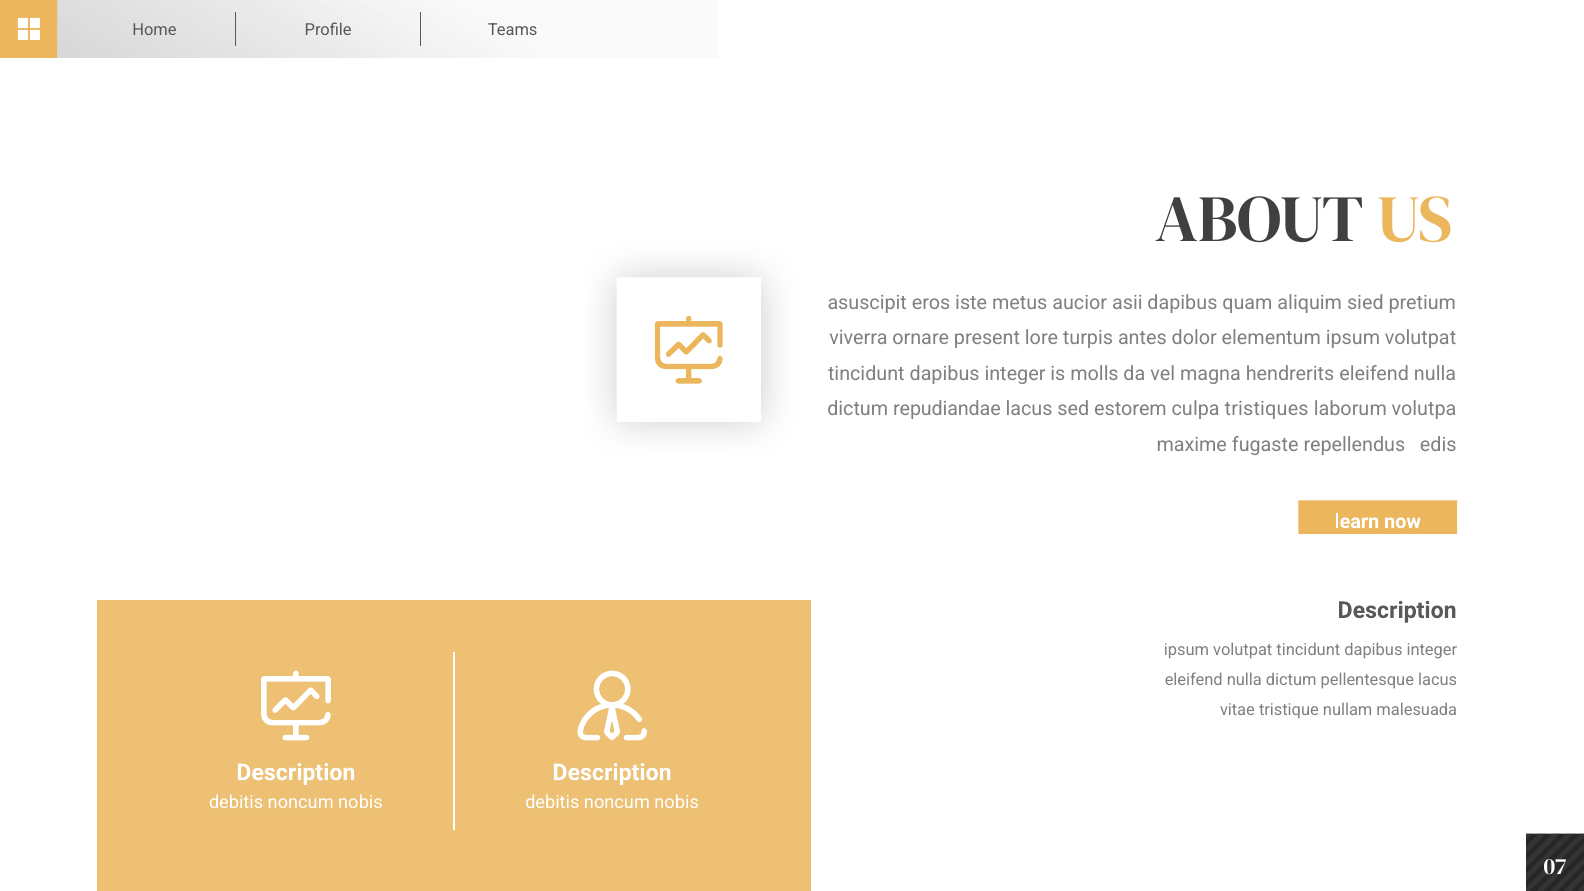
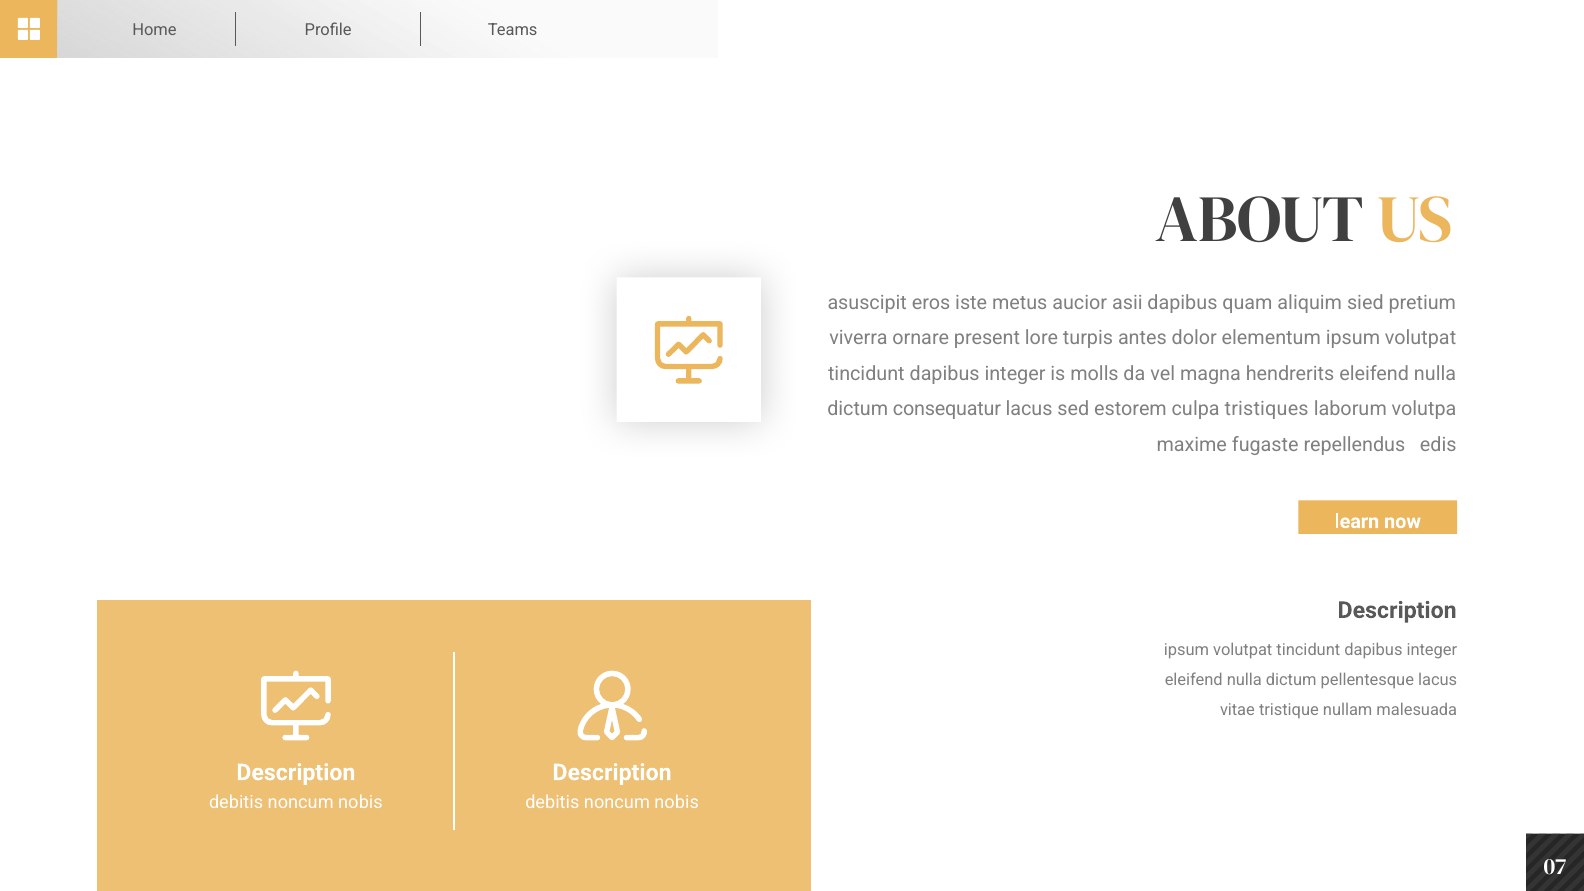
repudiandae: repudiandae -> consequatur
